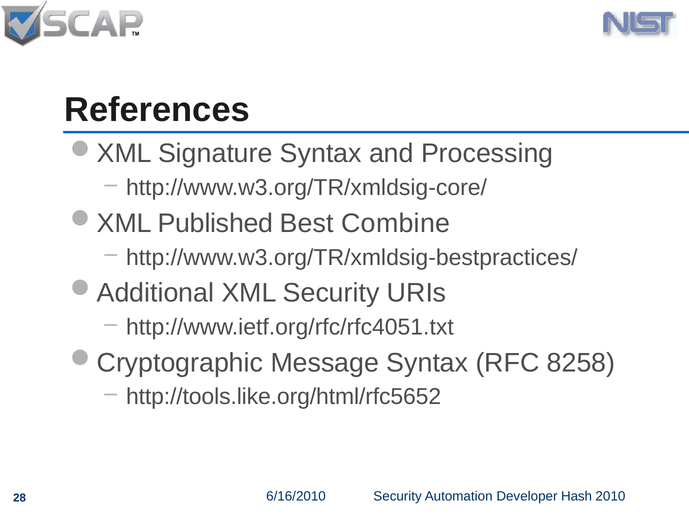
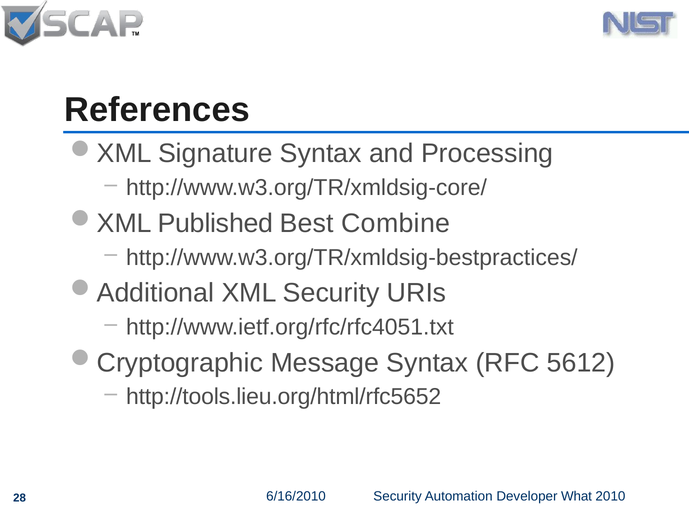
8258: 8258 -> 5612
http://tools.like.org/html/rfc5652: http://tools.like.org/html/rfc5652 -> http://tools.lieu.org/html/rfc5652
Hash: Hash -> What
